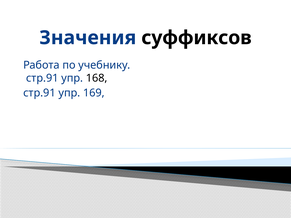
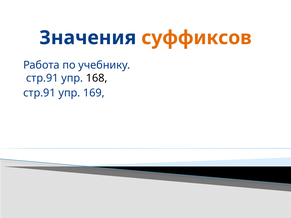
суффиксов colour: black -> orange
